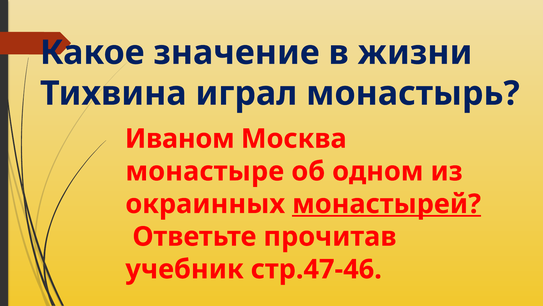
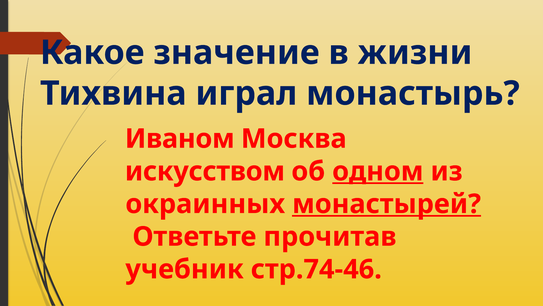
монастыре: монастыре -> искусством
одном underline: none -> present
стр.47-46: стр.47-46 -> стр.74-46
